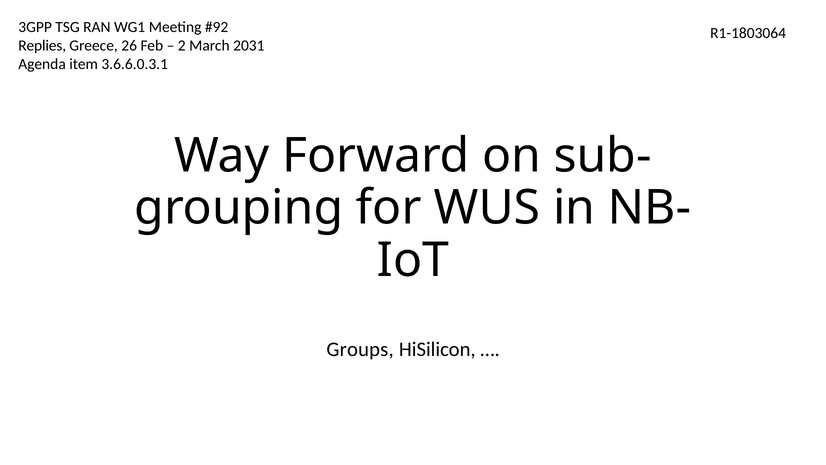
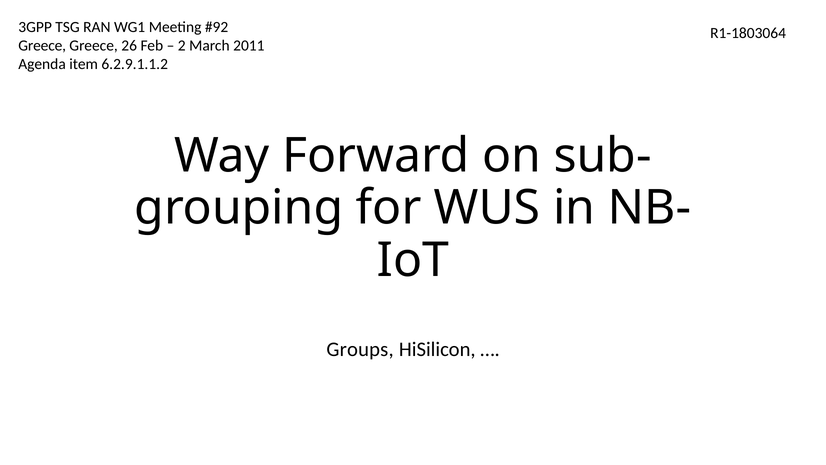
Replies at (42, 45): Replies -> Greece
2031: 2031 -> 2011
3.6.6.0.3.1: 3.6.6.0.3.1 -> 6.2.9.1.1.2
